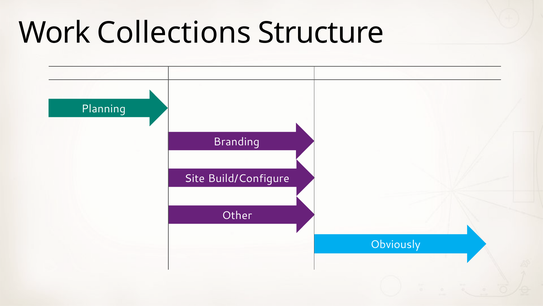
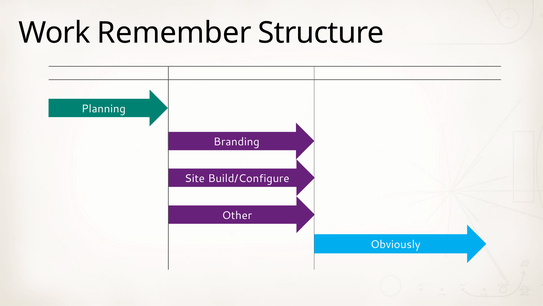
Collections: Collections -> Remember
